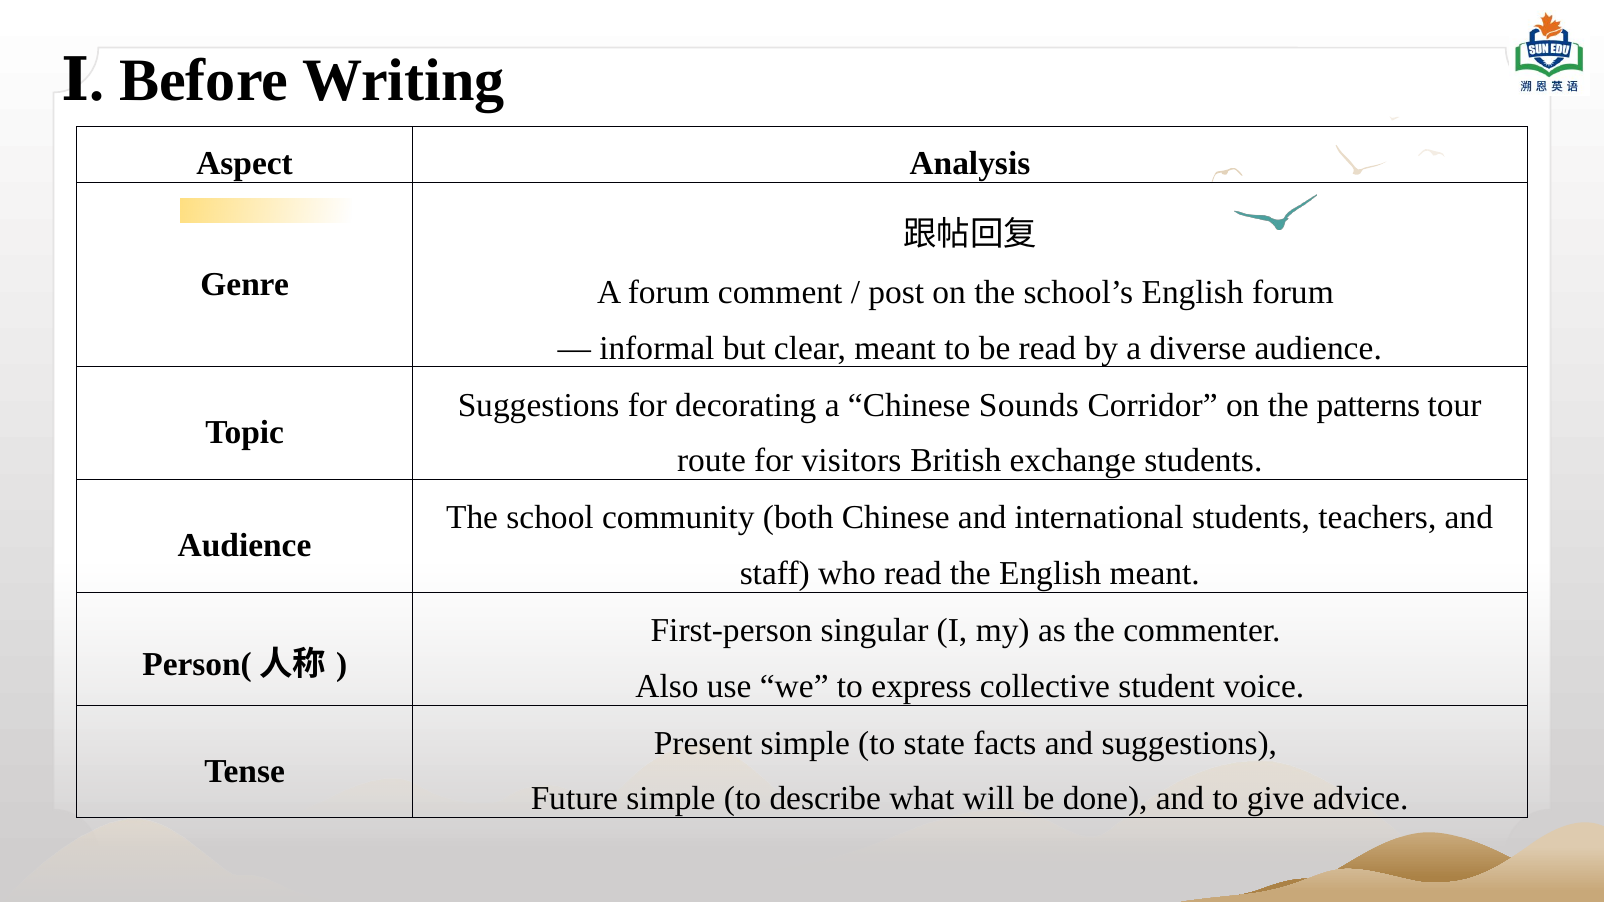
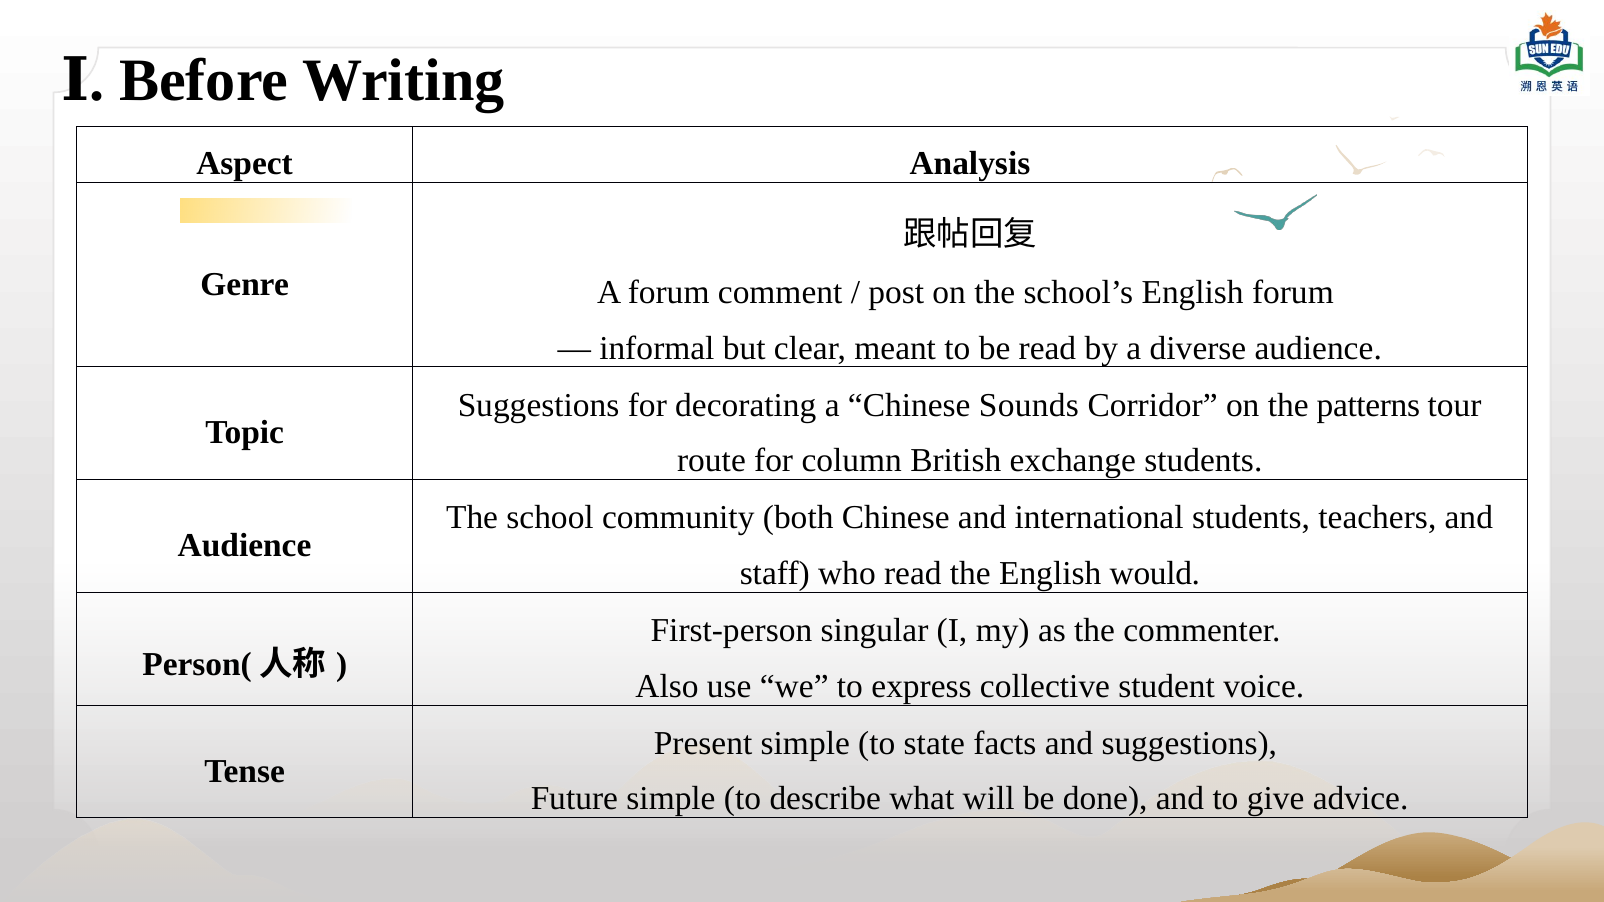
visitors: visitors -> column
English meant: meant -> would
